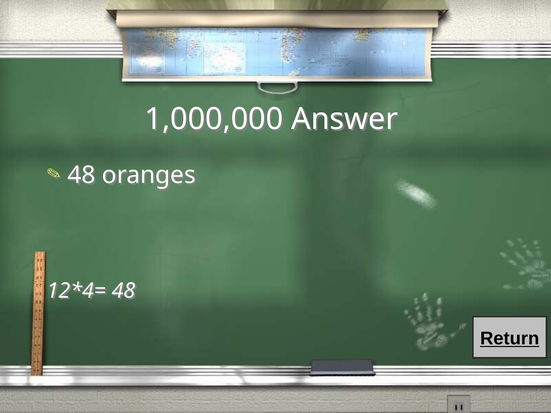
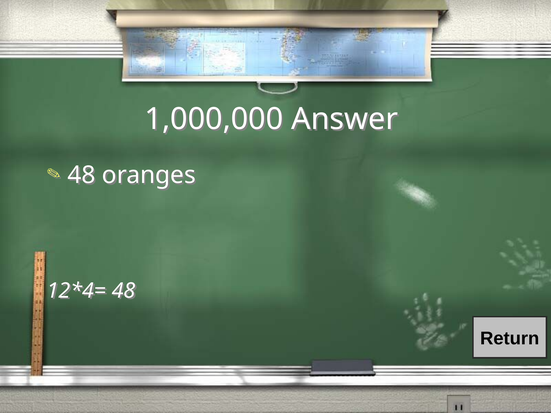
Return underline: present -> none
